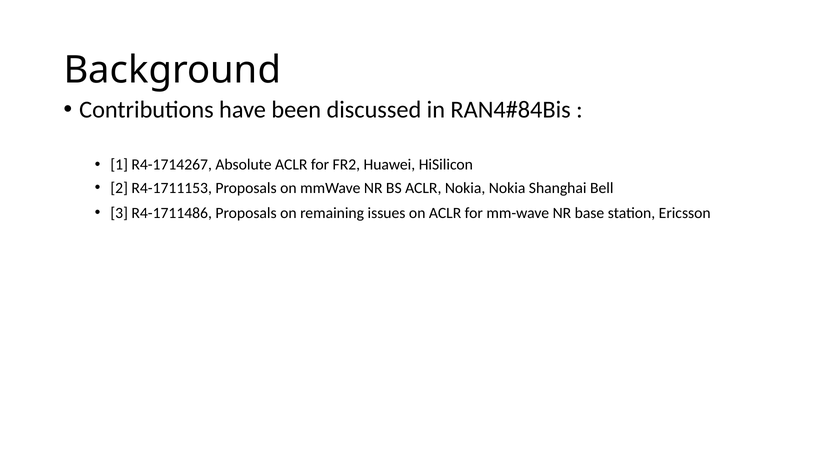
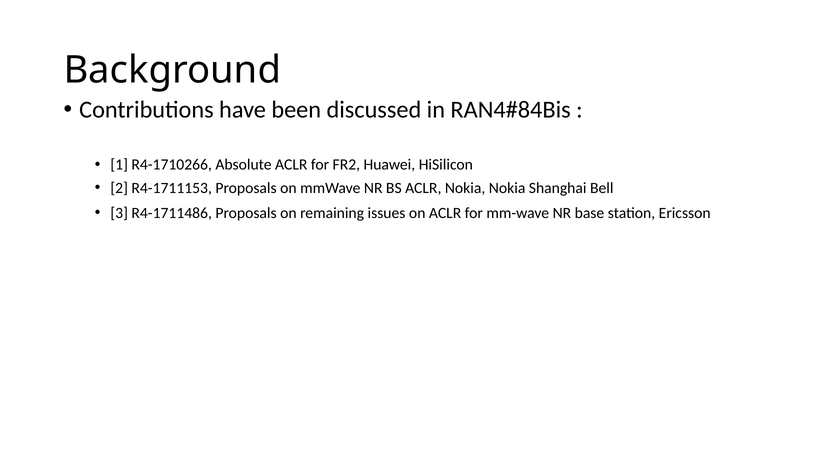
R4-1714267: R4-1714267 -> R4-1710266
